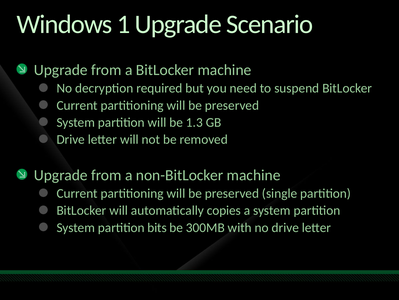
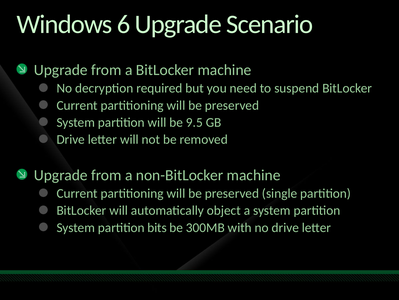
1: 1 -> 6
1.3: 1.3 -> 9.5
copies: copies -> object
